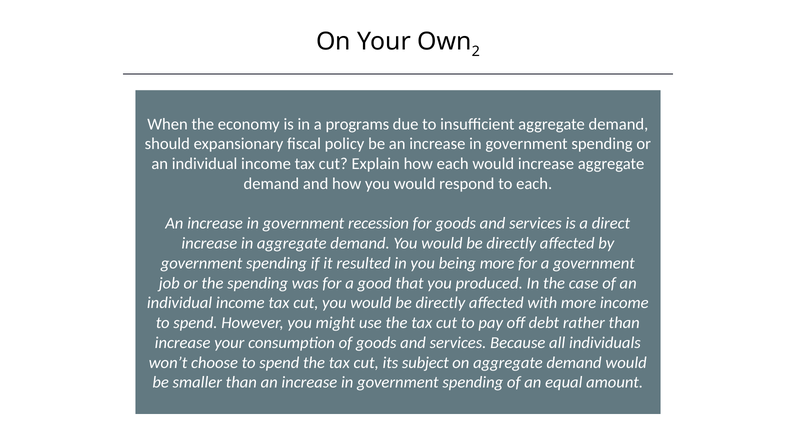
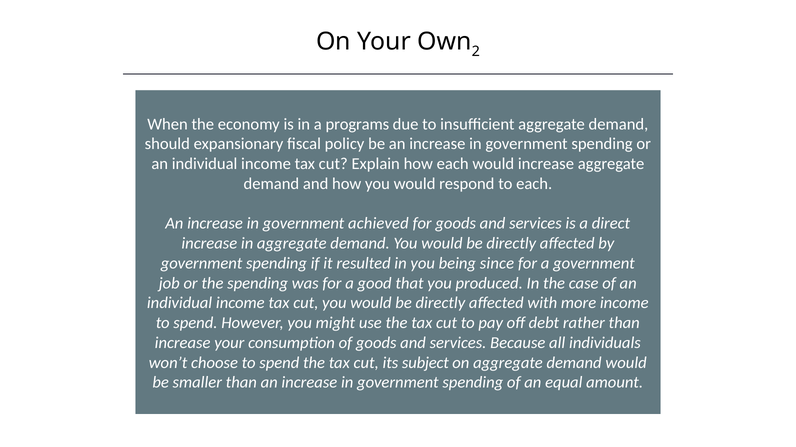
recession: recession -> achieved
being more: more -> since
